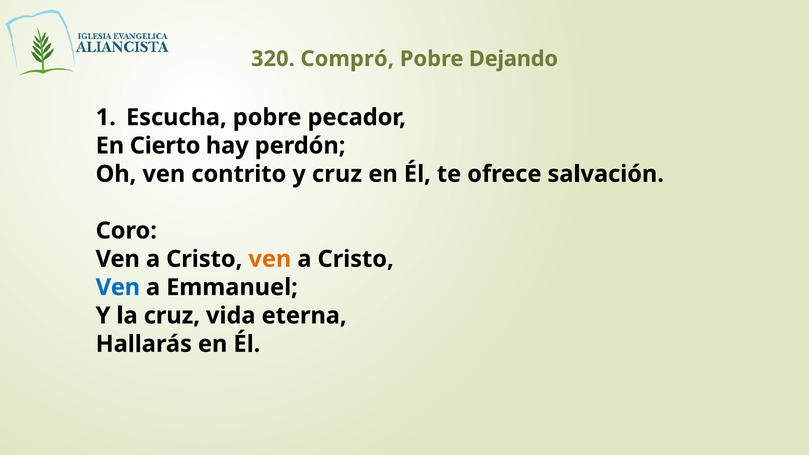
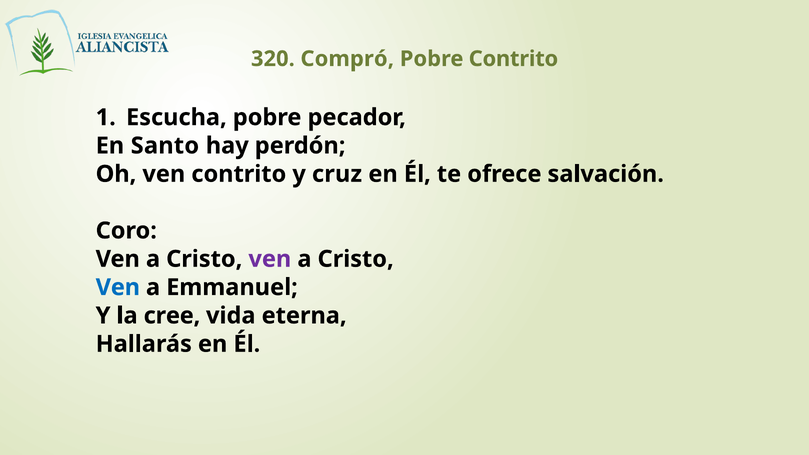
Pobre Dejando: Dejando -> Contrito
Cierto: Cierto -> Santo
ven at (270, 259) colour: orange -> purple
la cruz: cruz -> cree
